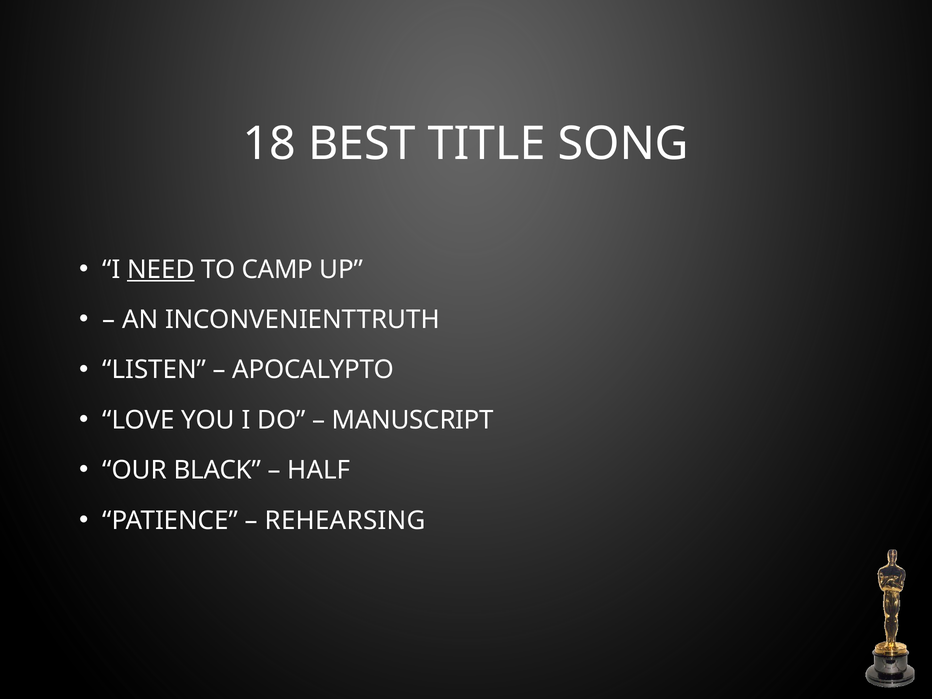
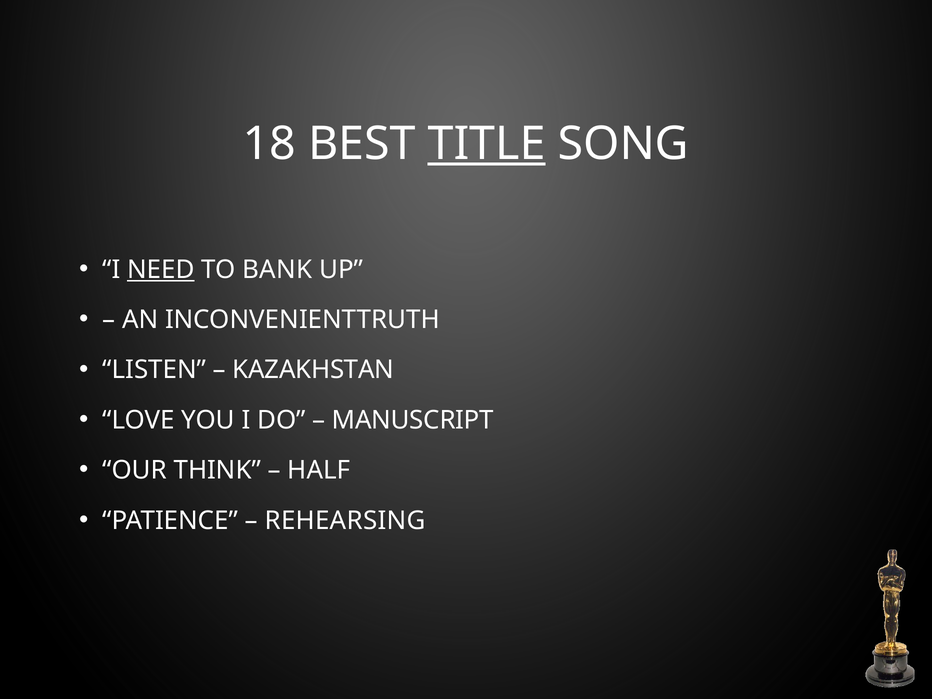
TITLE underline: none -> present
CAMP: CAMP -> BANK
APOCALYPTO: APOCALYPTO -> KAZAKHSTAN
BLACK: BLACK -> THINK
